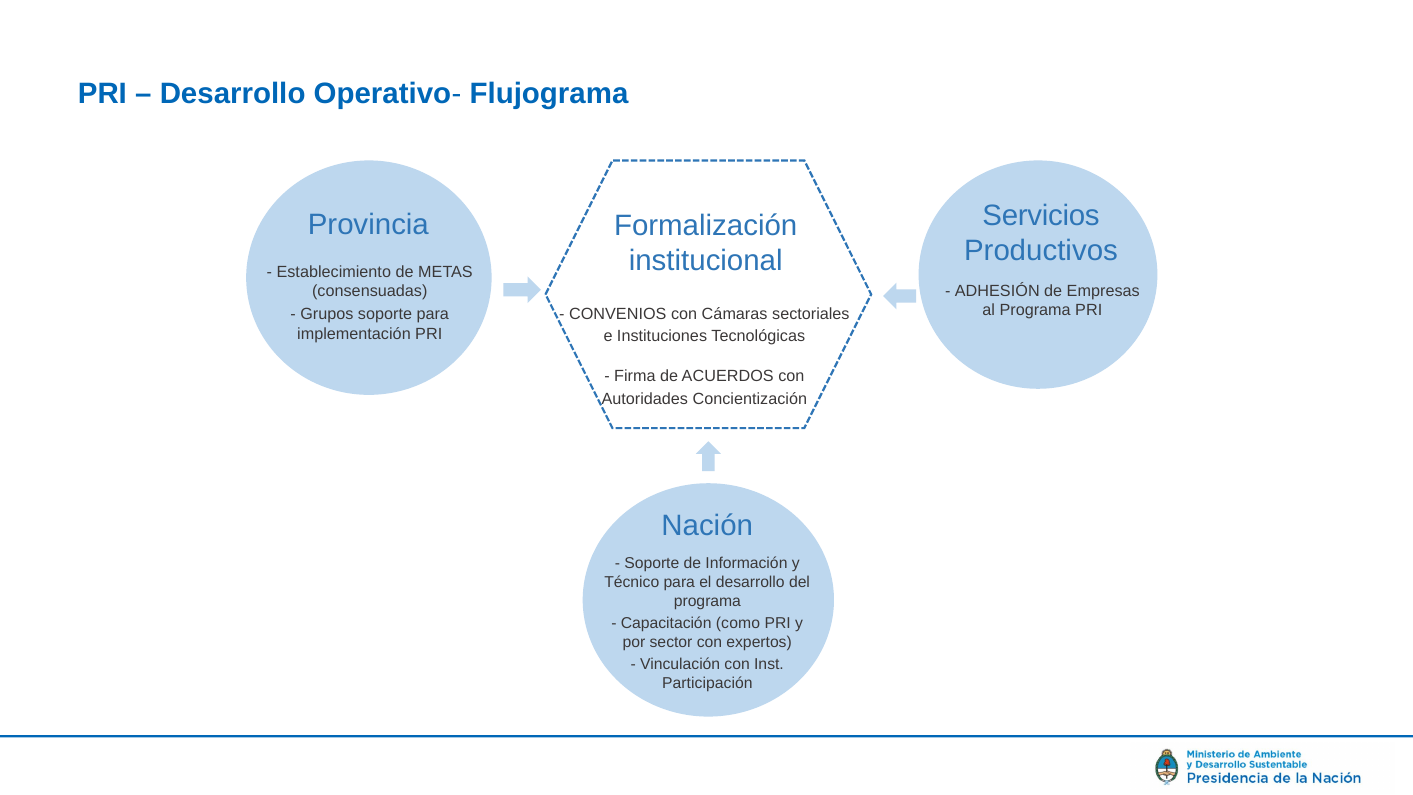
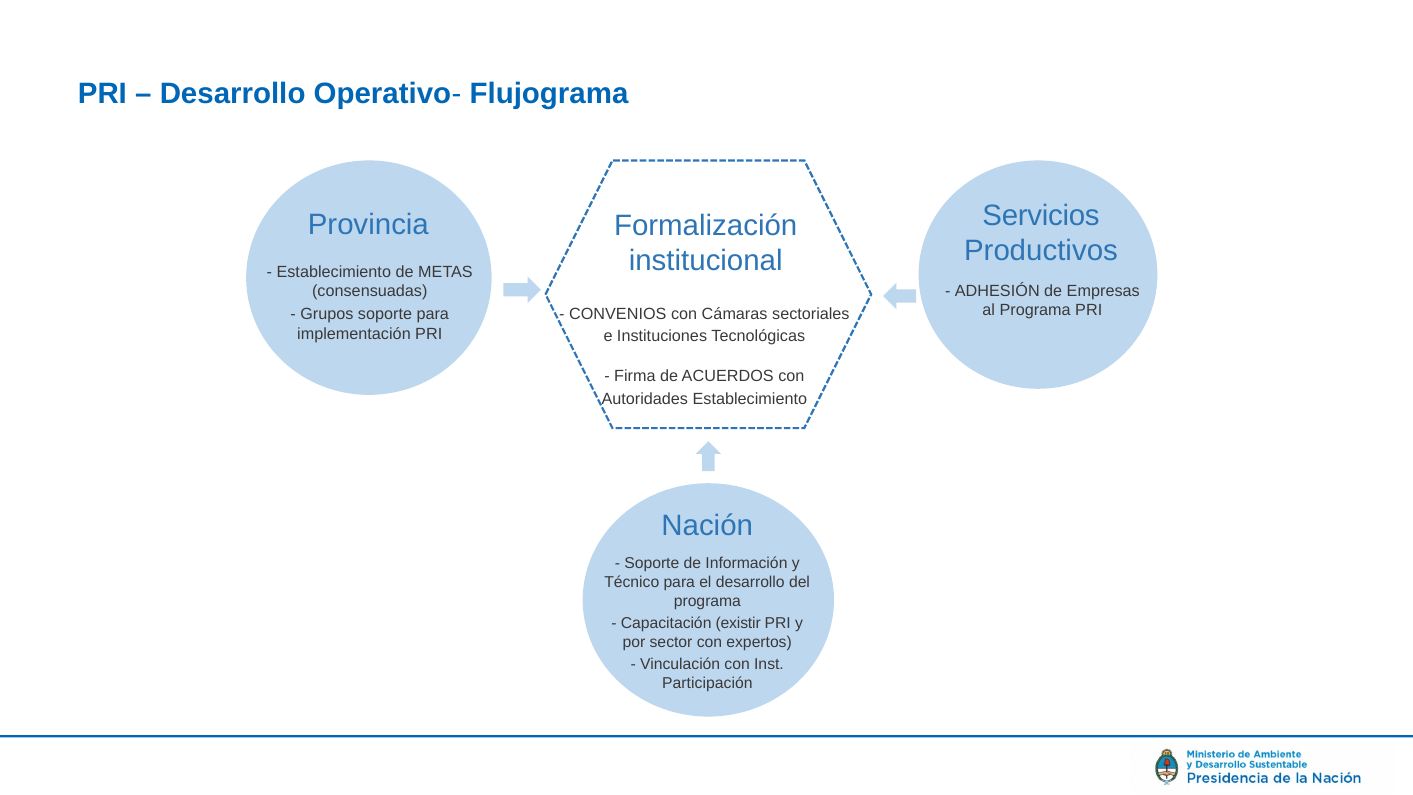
Autoridades Concientización: Concientización -> Establecimiento
como: como -> existir
